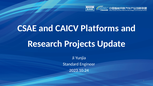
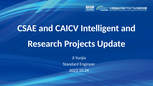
Platforms: Platforms -> Intelligent
